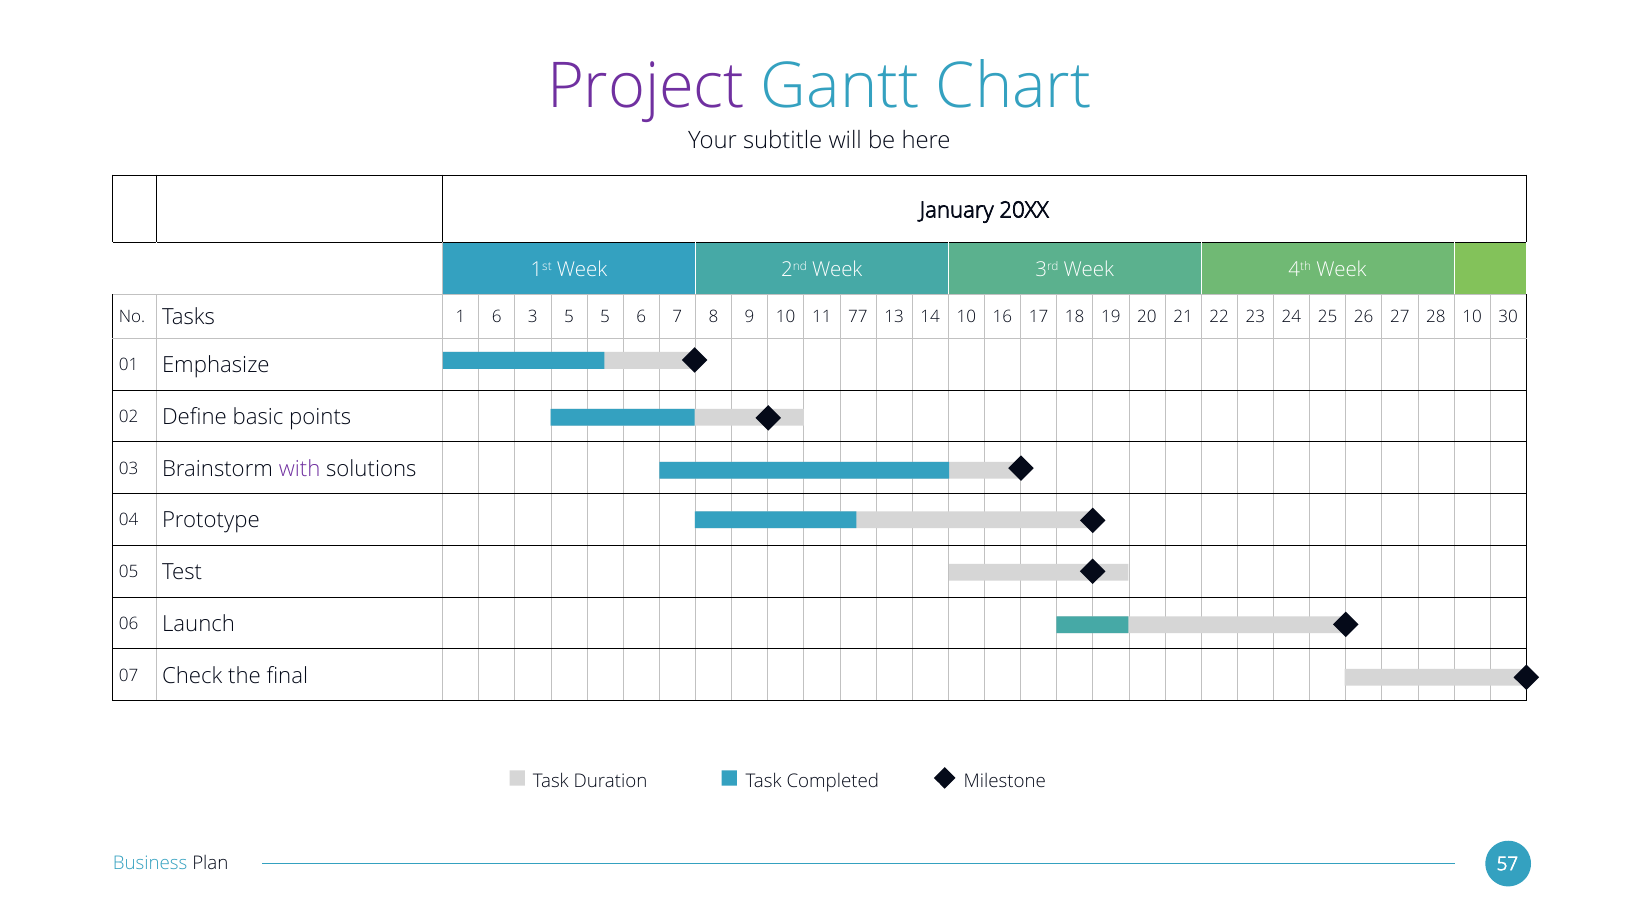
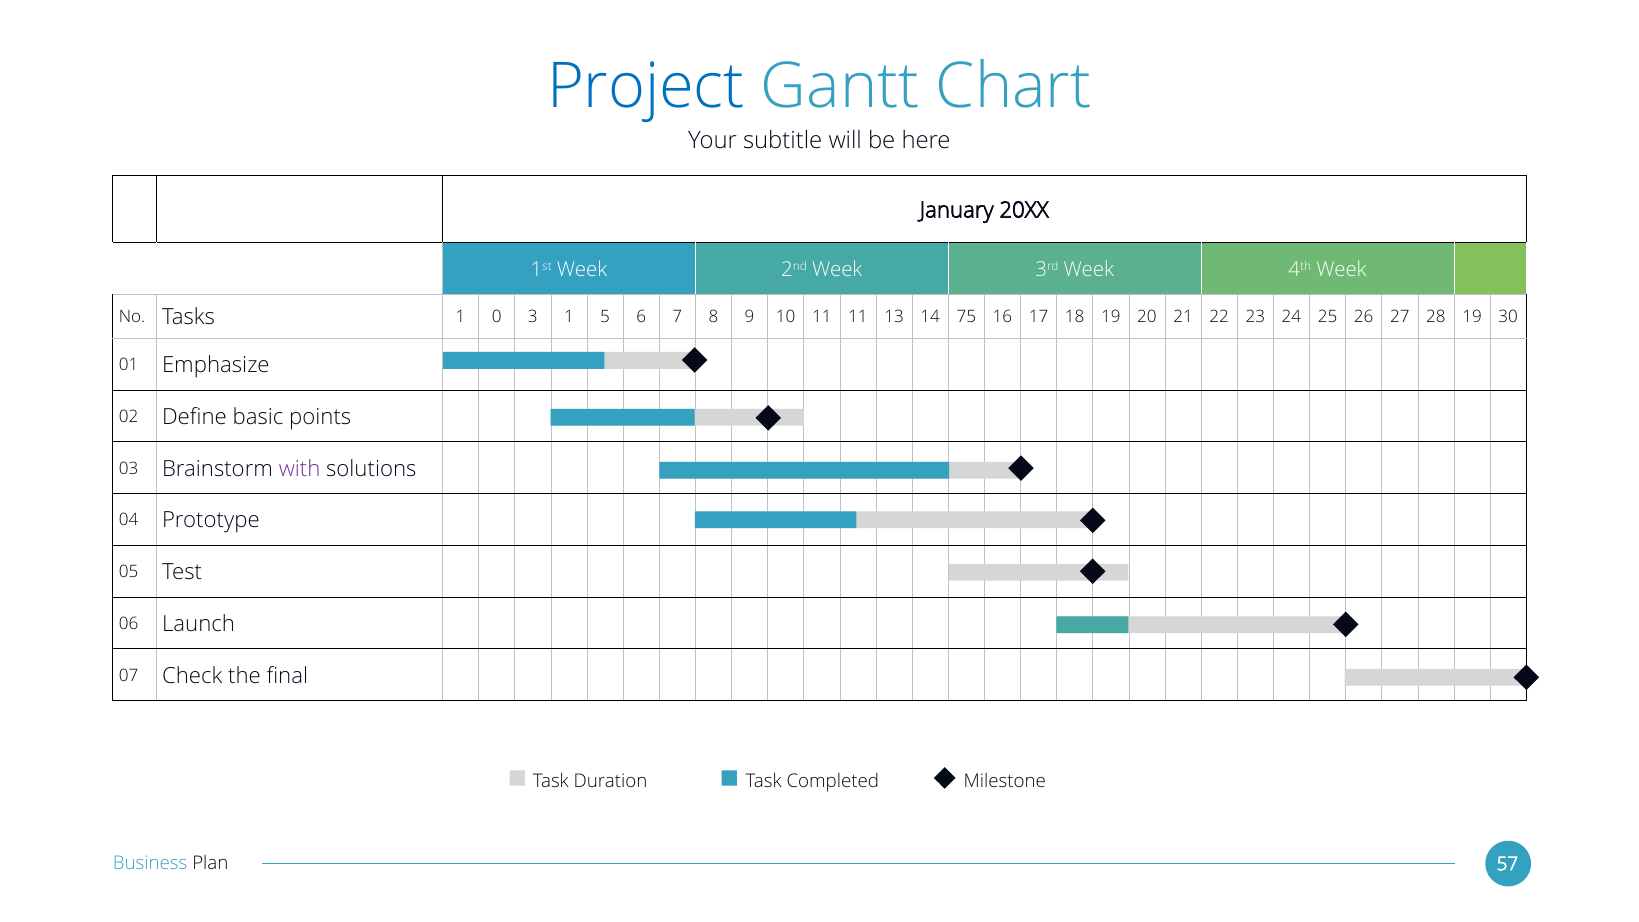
Project colour: purple -> blue
1 6: 6 -> 0
3 5: 5 -> 1
11 77: 77 -> 11
14 10: 10 -> 75
28 10: 10 -> 19
